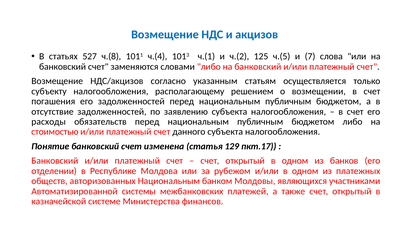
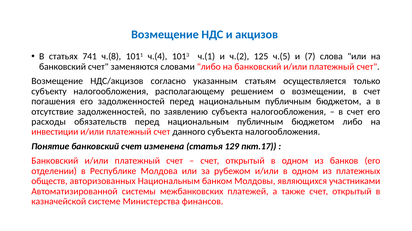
527: 527 -> 741
стоимостью: стоимостью -> инвестиции
